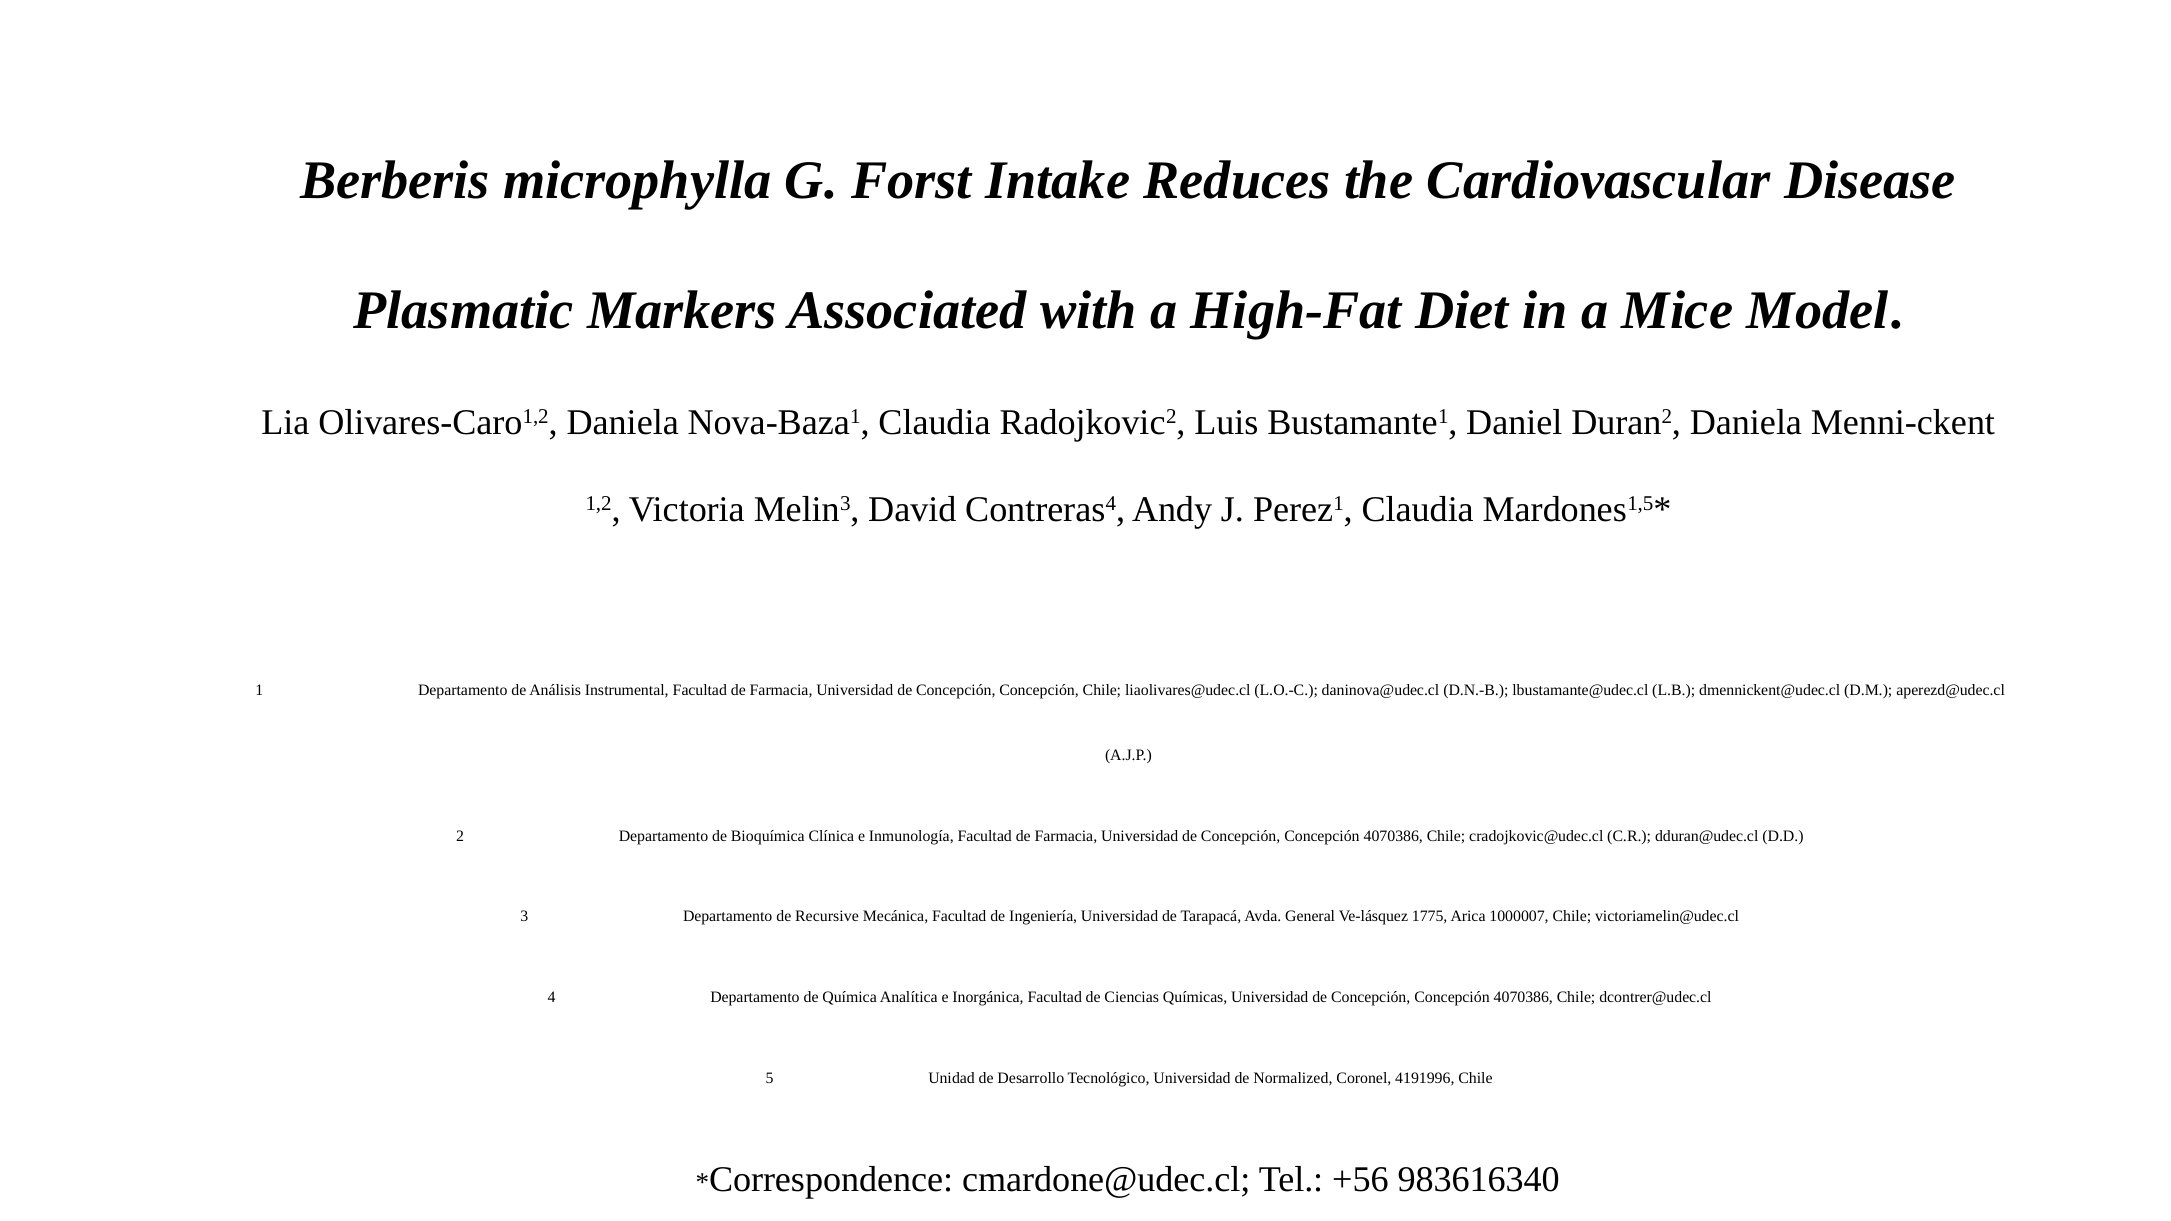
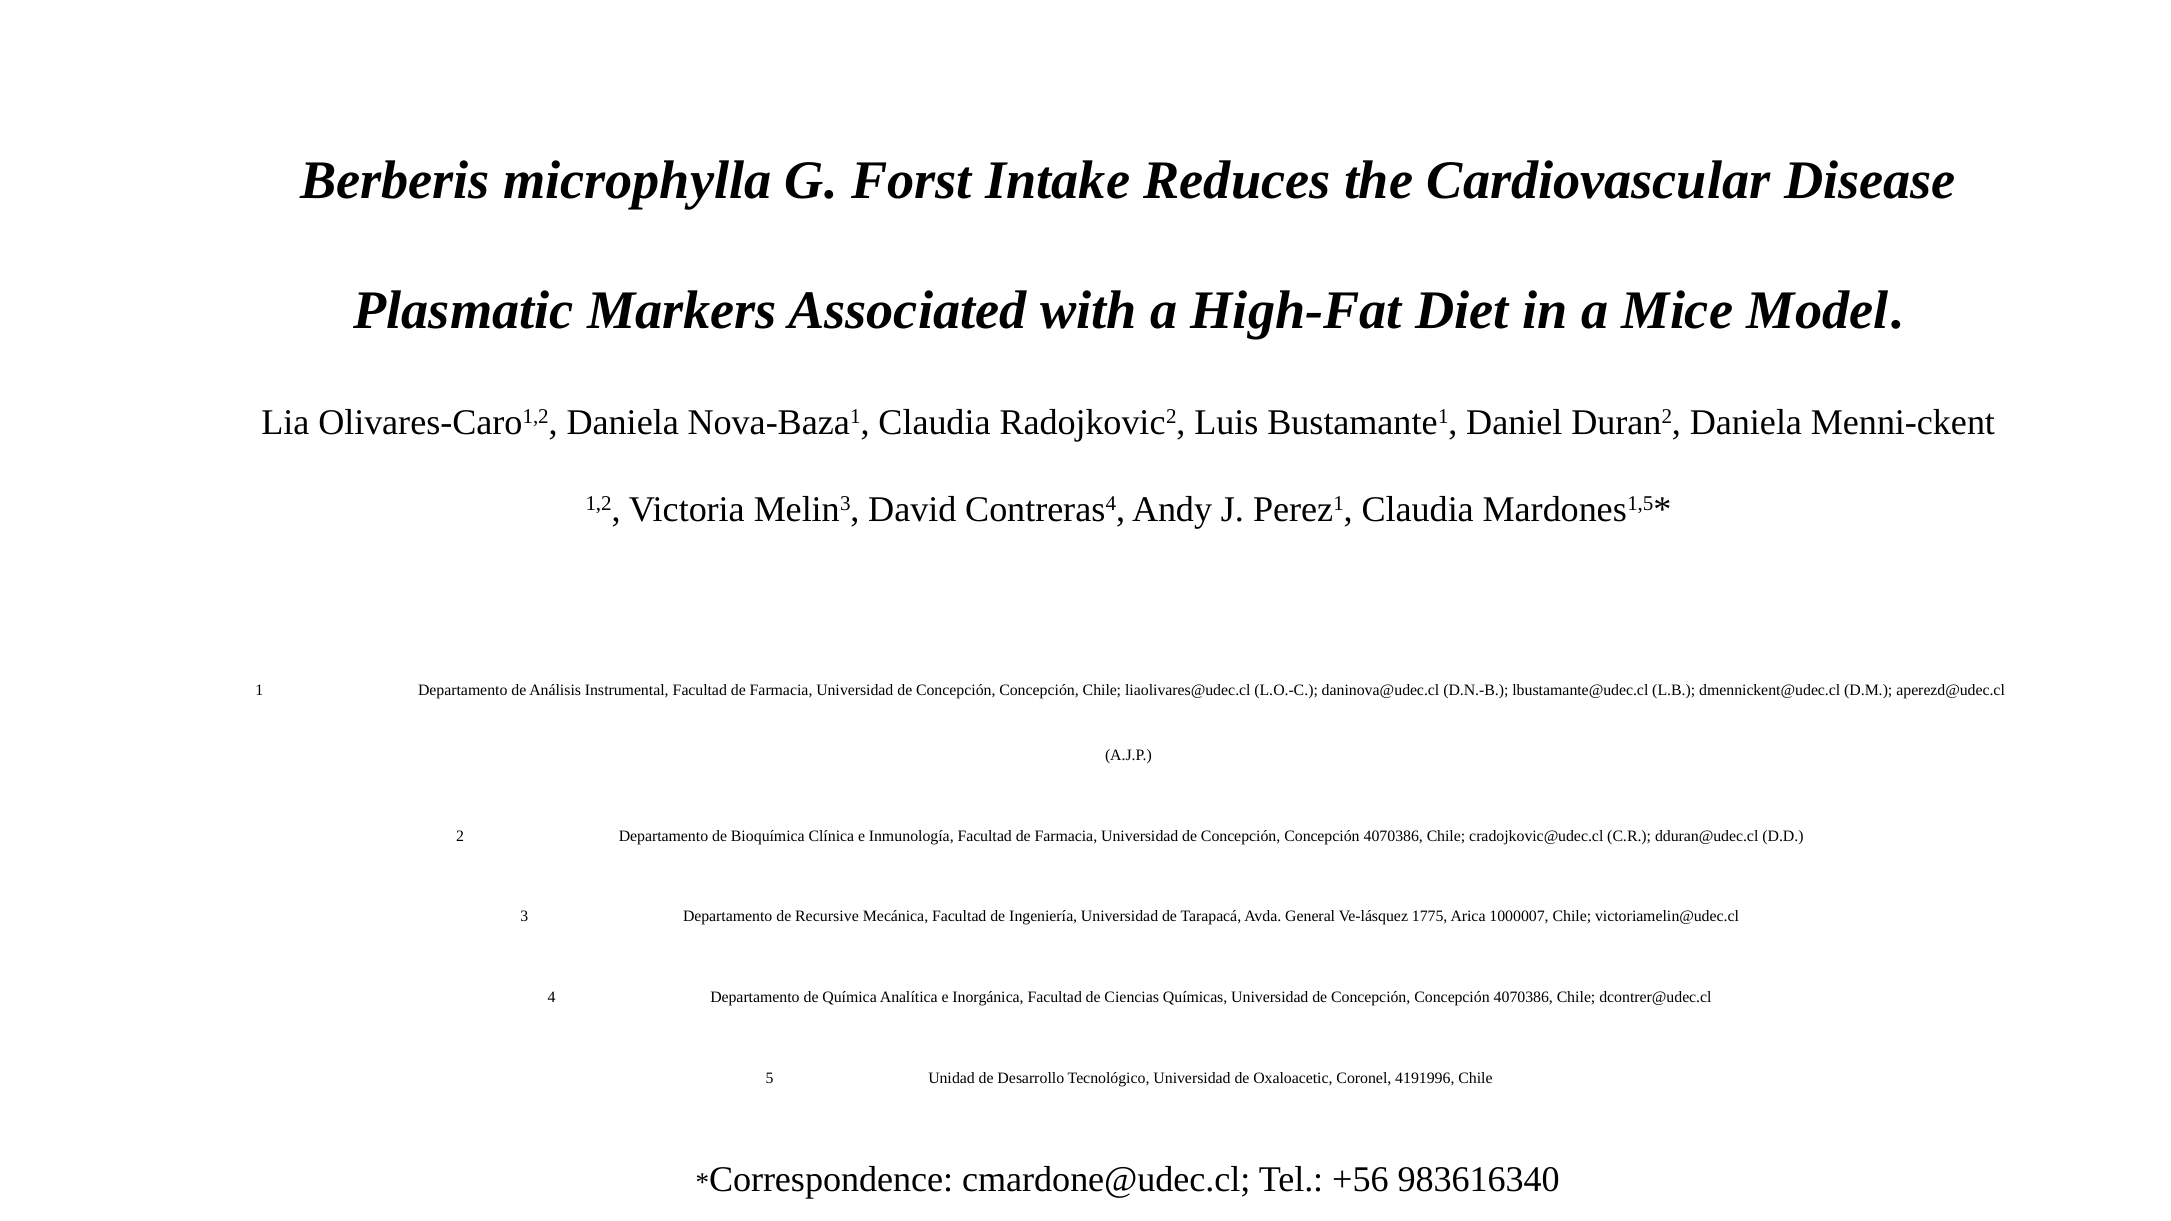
Normalized: Normalized -> Oxaloacetic
